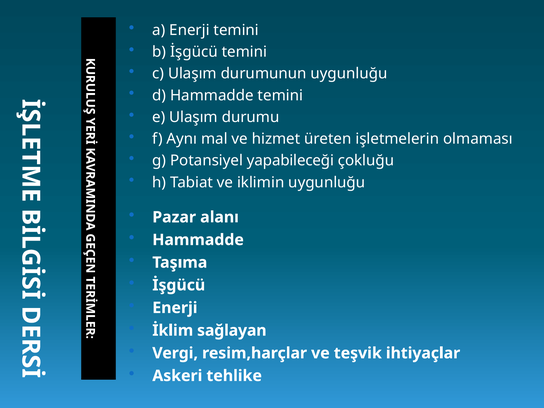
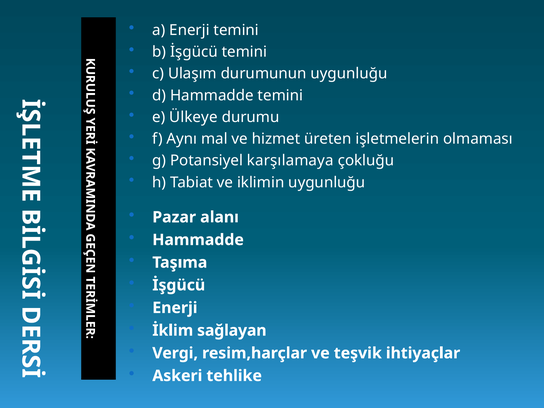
e Ulaşım: Ulaşım -> Ülkeye
yapabileceği: yapabileceği -> karşılamaya
